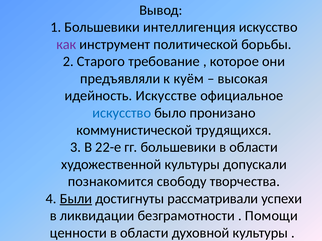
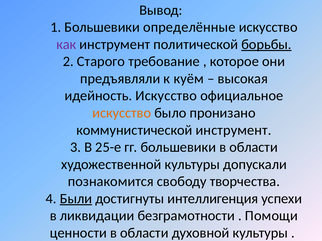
интеллигенция: интеллигенция -> определённые
борьбы underline: none -> present
идейность Искусстве: Искусстве -> Искусство
искусство at (122, 113) colour: blue -> orange
коммунистической трудящихся: трудящихся -> инструмент
22-е: 22-е -> 25-е
рассматривали: рассматривали -> интеллигенция
